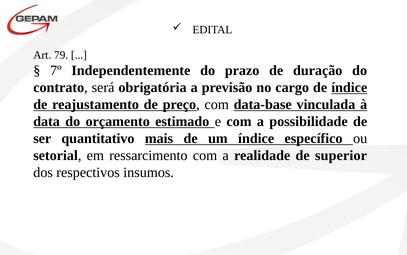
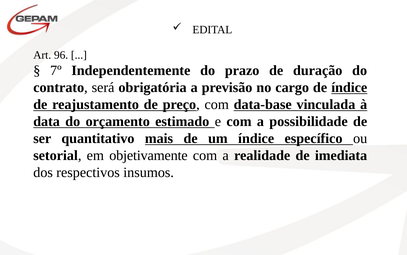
79: 79 -> 96
ressarcimento: ressarcimento -> objetivamente
superior: superior -> imediata
